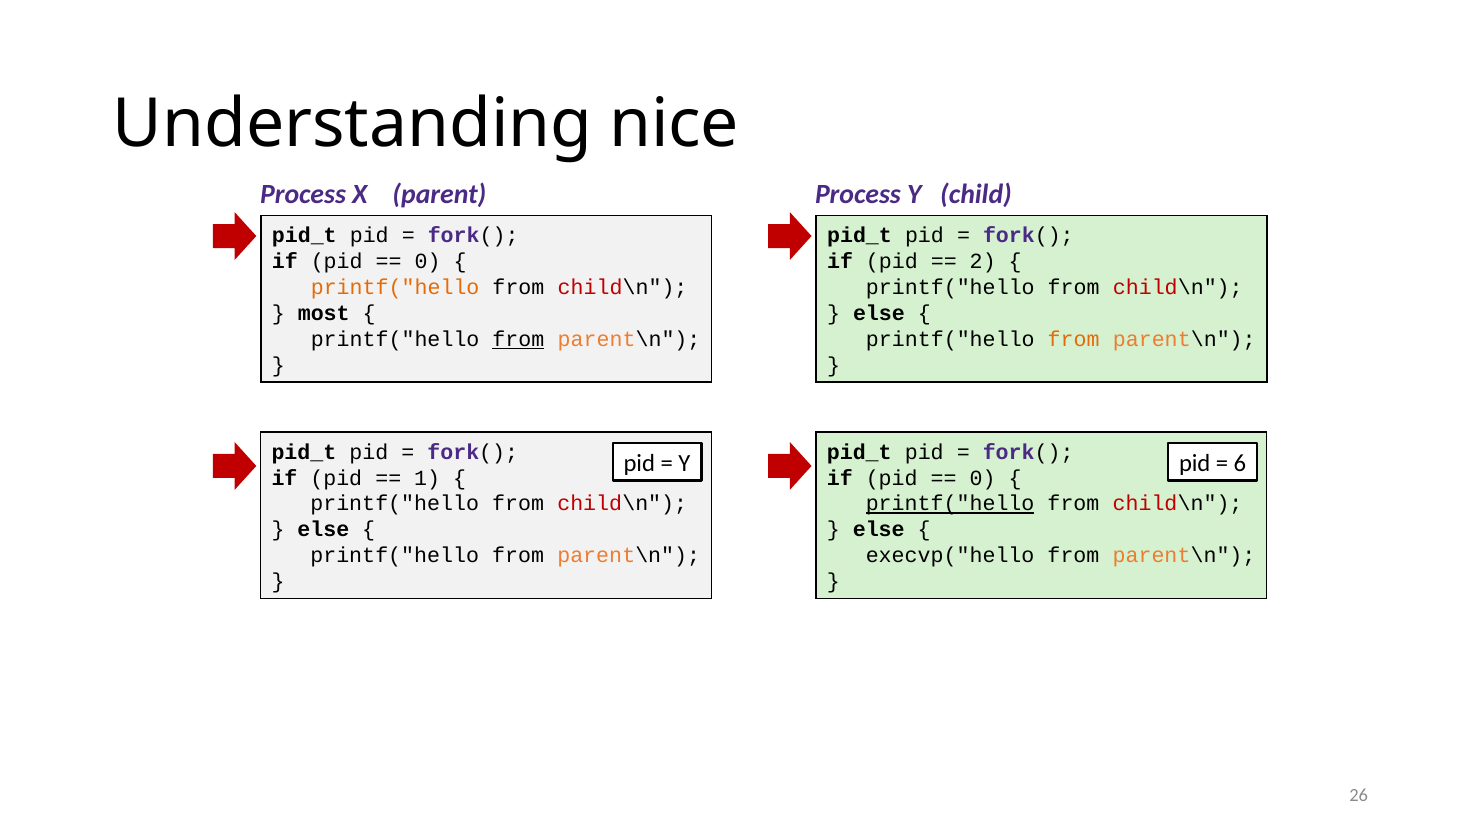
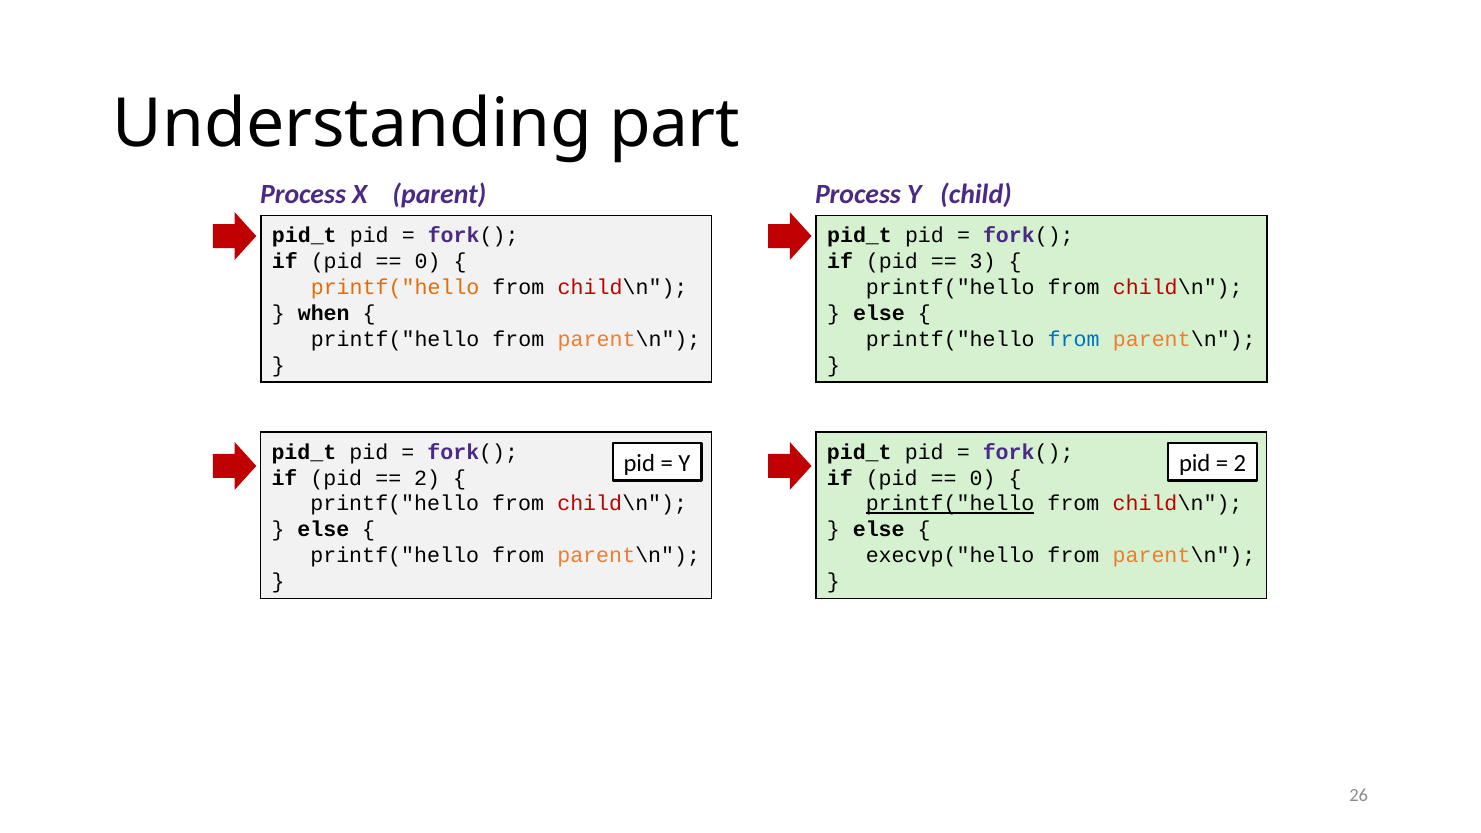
nice: nice -> part
2: 2 -> 3
most: most -> when
from at (518, 339) underline: present -> none
from at (1074, 339) colour: orange -> blue
6 at (1240, 464): 6 -> 2
1 at (427, 478): 1 -> 2
